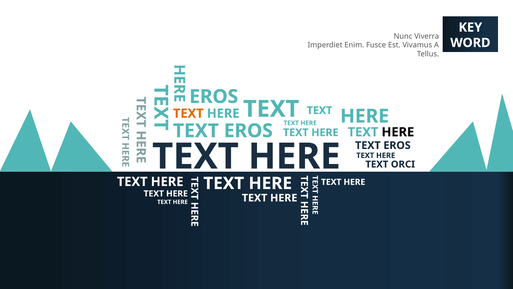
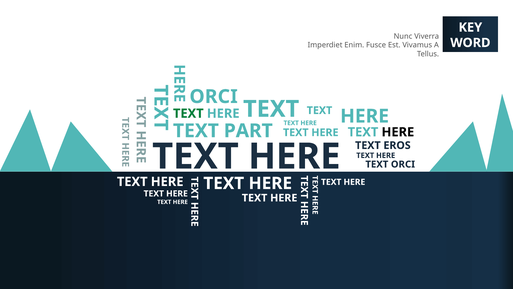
EROS at (214, 96): EROS -> ORCI
TEXT at (188, 113) colour: orange -> green
EROS at (248, 131): EROS -> PART
